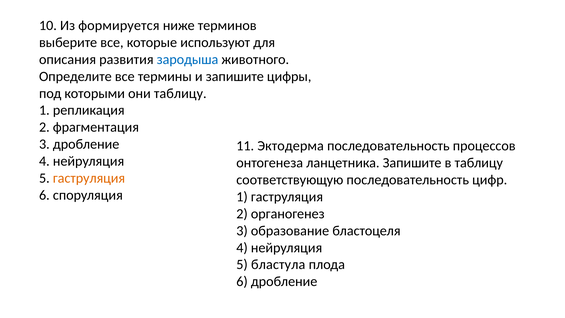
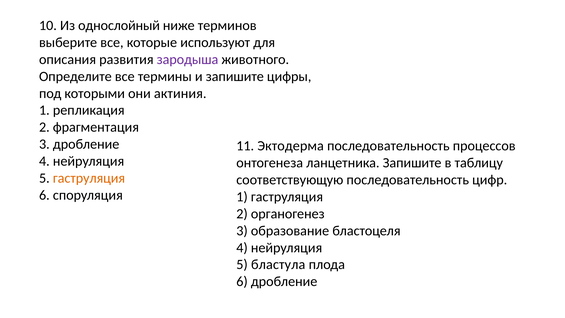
формируется: формируется -> однослойный
зародыша colour: blue -> purple
они таблицу: таблицу -> актиния
